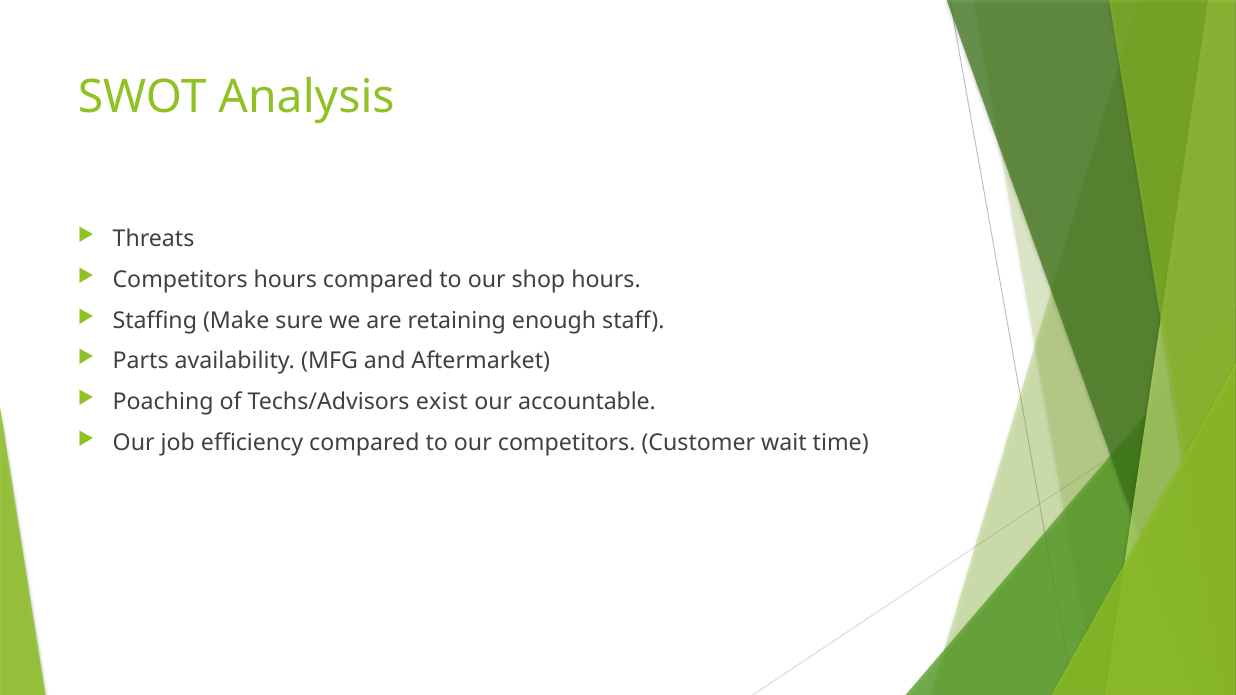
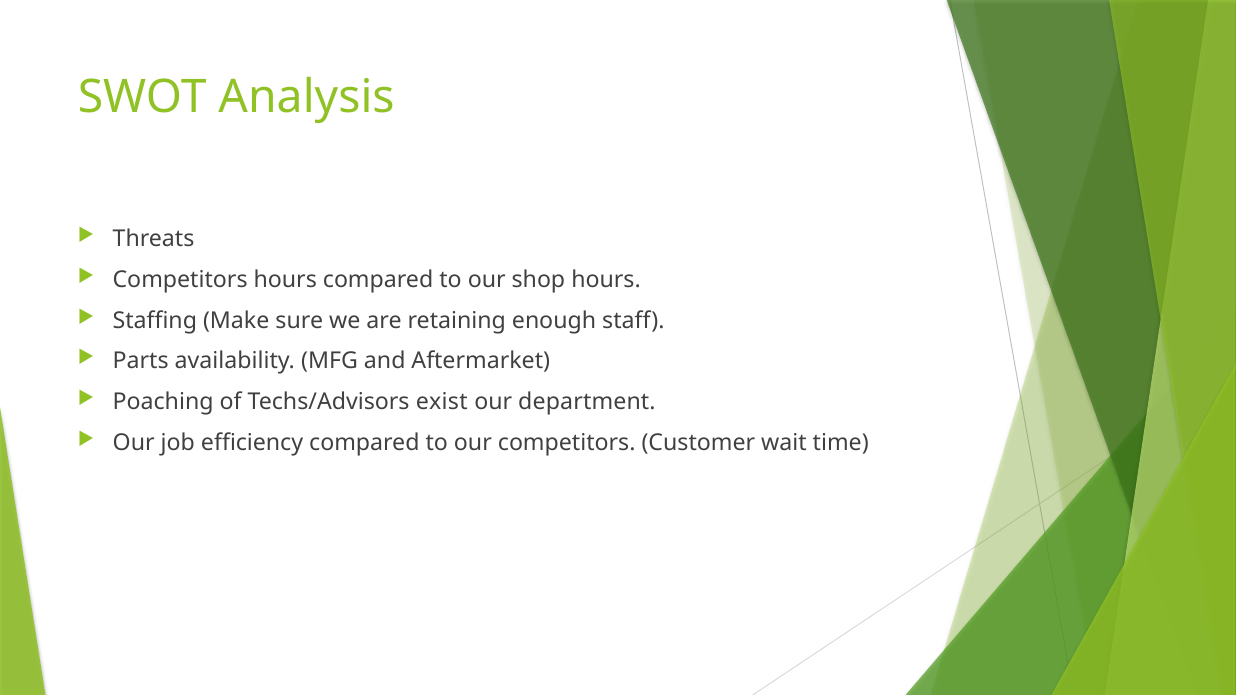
accountable: accountable -> department
